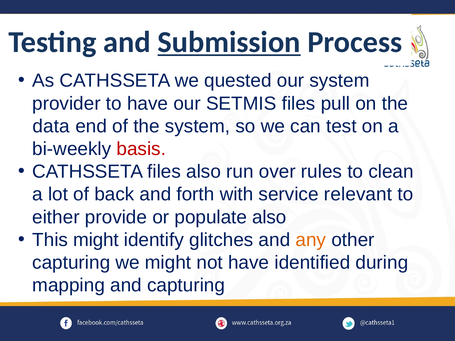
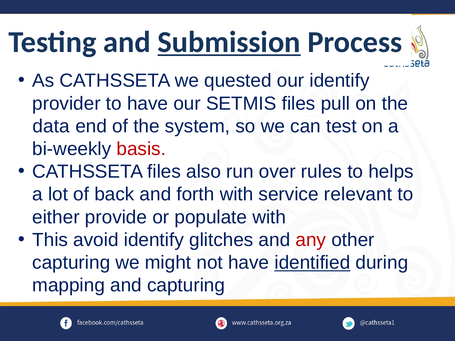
our system: system -> identify
clean: clean -> helps
populate also: also -> with
This might: might -> avoid
any colour: orange -> red
identified underline: none -> present
